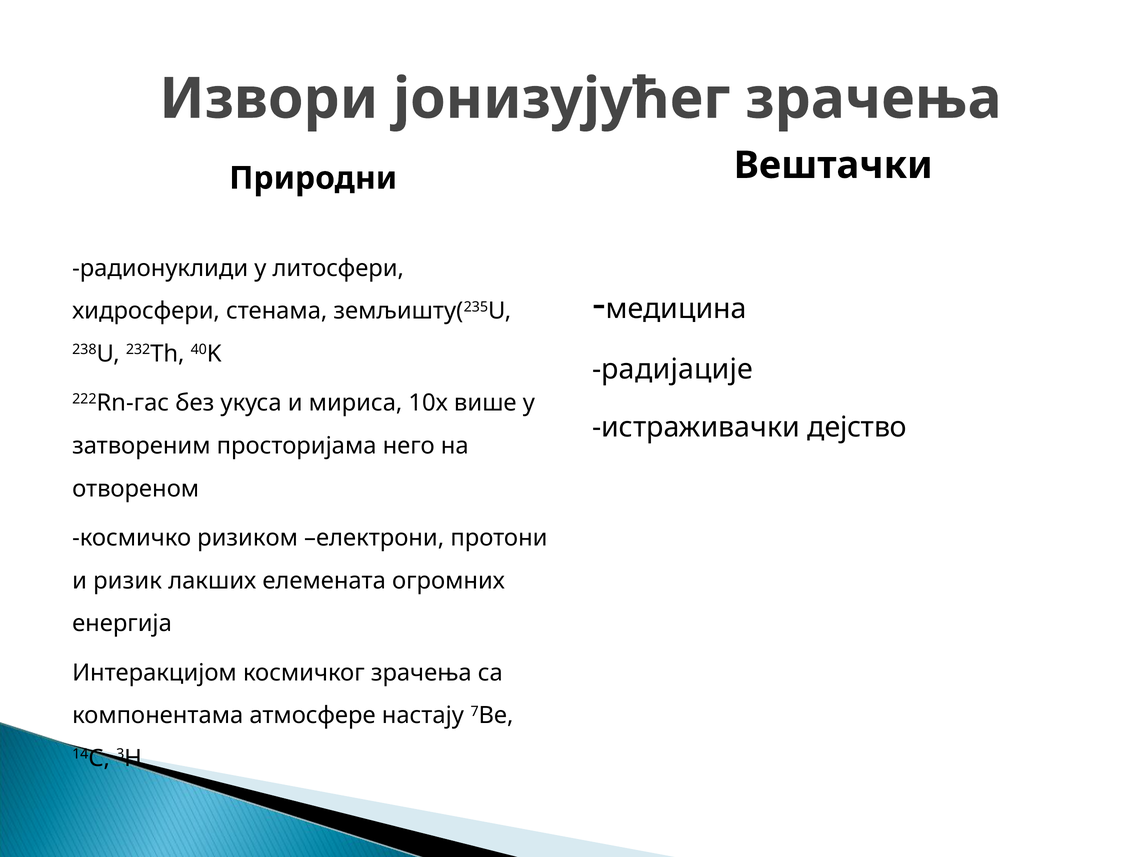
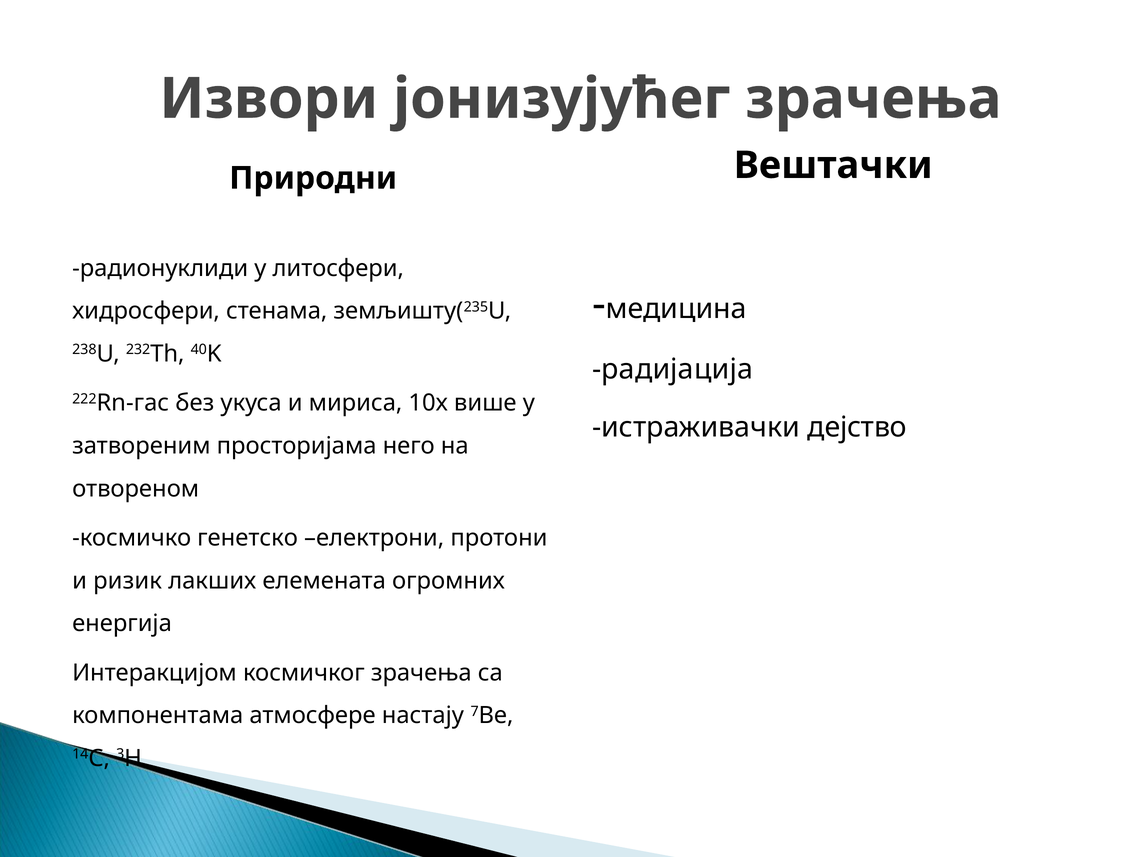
радијације: радијације -> радијација
ризиком: ризиком -> генетско
